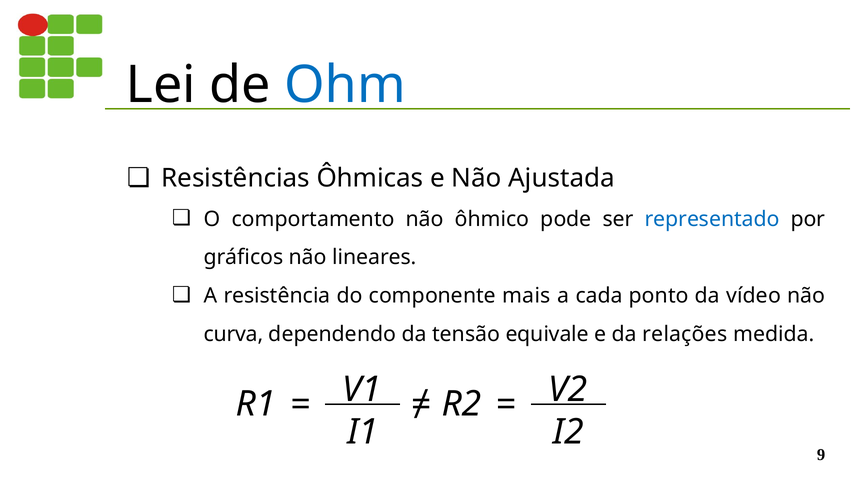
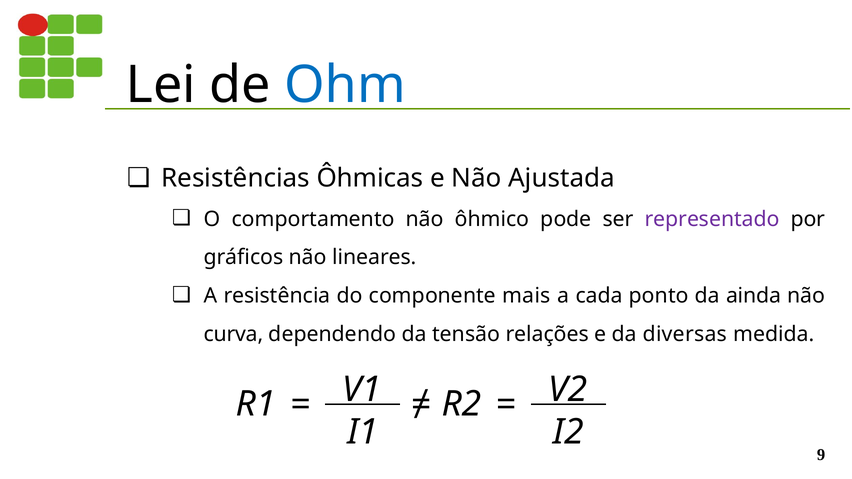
representado colour: blue -> purple
vídeo: vídeo -> ainda
equivale: equivale -> relações
relações: relações -> diversas
